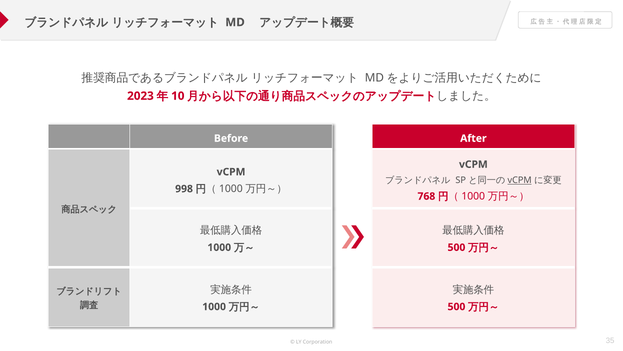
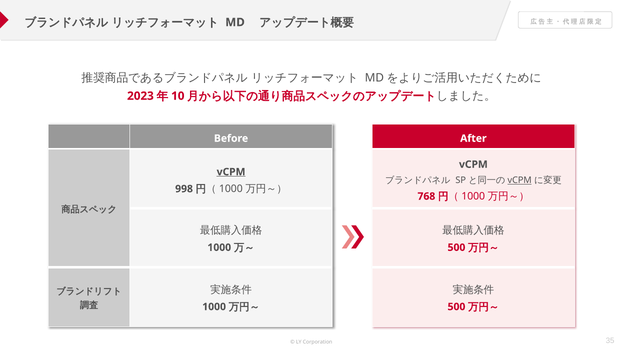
vCPM at (231, 172) underline: none -> present
